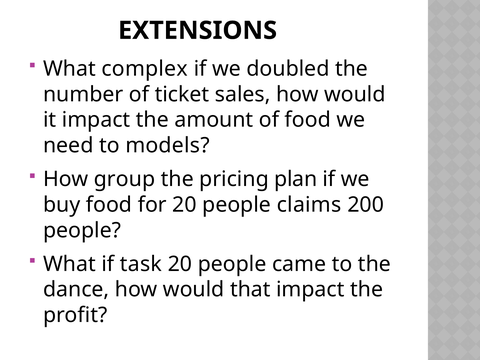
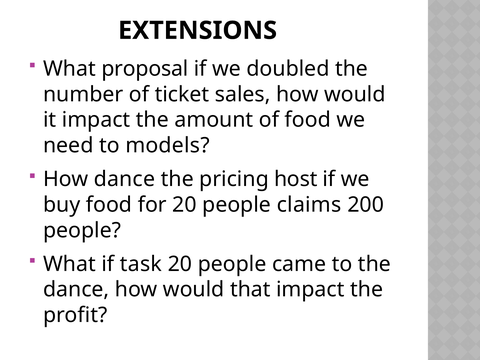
complex: complex -> proposal
How group: group -> dance
plan: plan -> host
